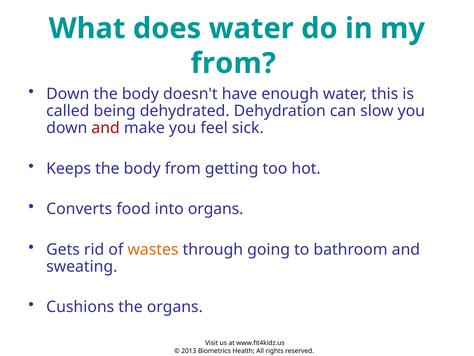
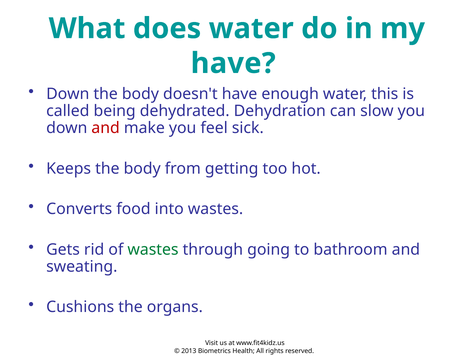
from at (233, 63): from -> have
into organs: organs -> wastes
wastes at (153, 249) colour: orange -> green
